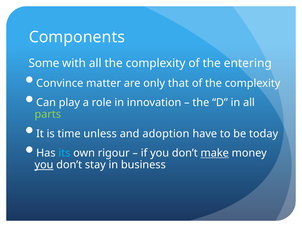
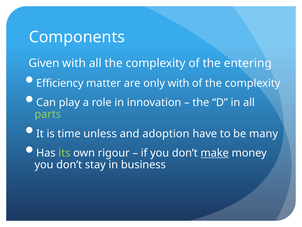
Some: Some -> Given
Convince: Convince -> Efficiency
only that: that -> with
today: today -> many
its colour: light blue -> light green
you at (44, 164) underline: present -> none
